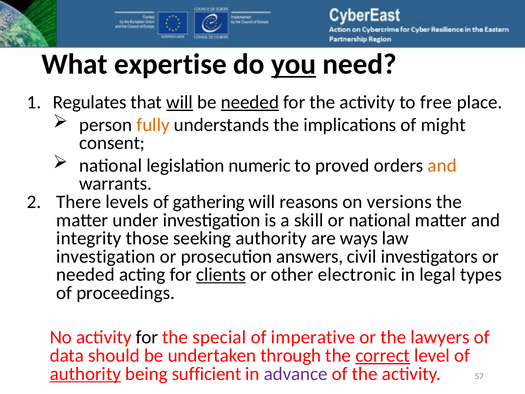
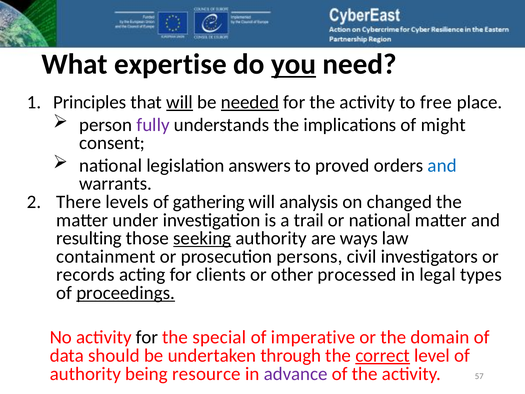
Regulates: Regulates -> Principles
fully colour: orange -> purple
numeric: numeric -> answers
and at (442, 165) colour: orange -> blue
reasons: reasons -> analysis
versions: versions -> changed
skill: skill -> trail
integrity: integrity -> resulting
seeking underline: none -> present
investigation at (106, 256): investigation -> containment
answers: answers -> persons
needed at (86, 275): needed -> records
clients underline: present -> none
electronic: electronic -> processed
proceedings underline: none -> present
lawyers: lawyers -> domain
authority at (85, 374) underline: present -> none
sufficient: sufficient -> resource
